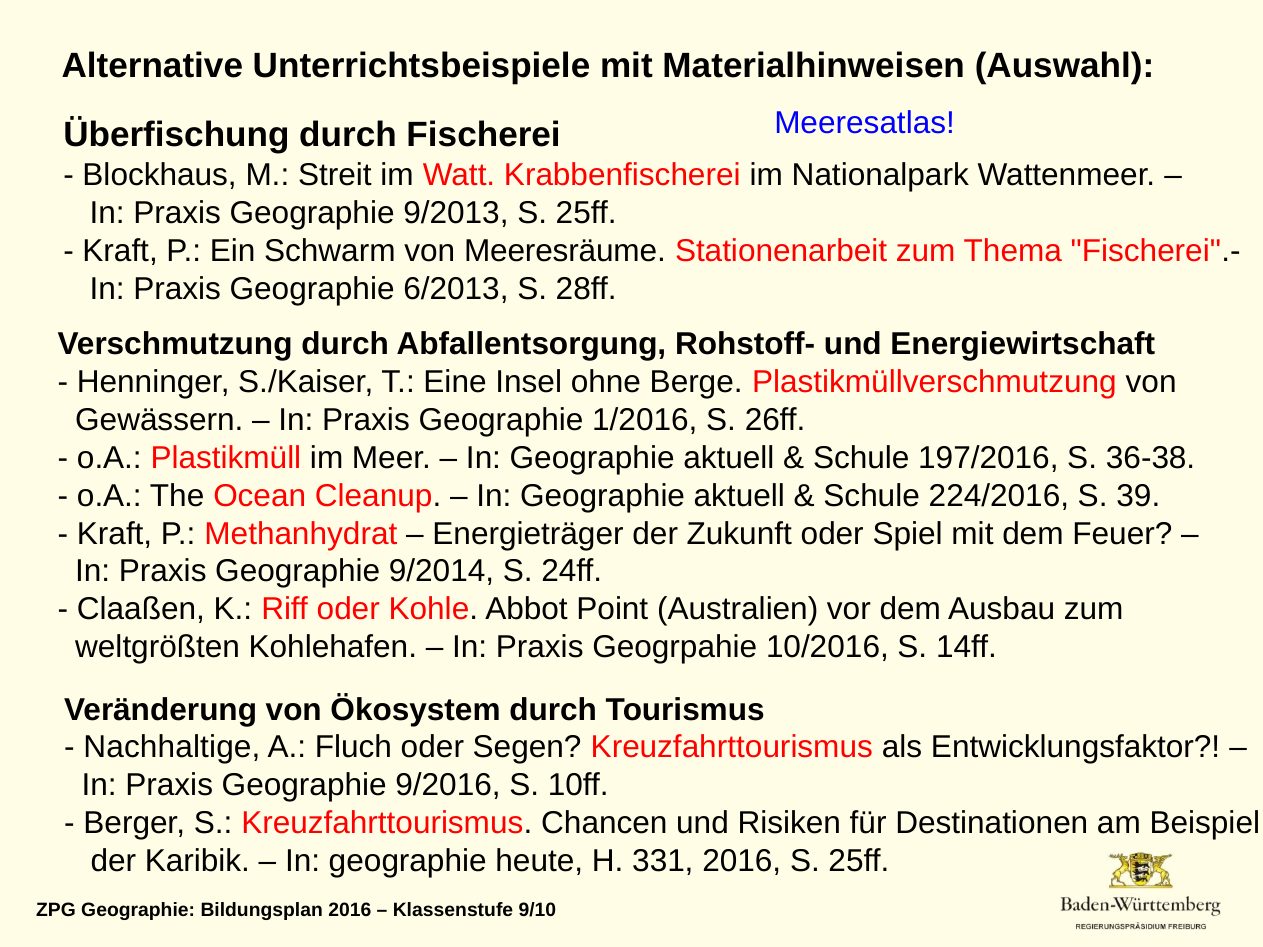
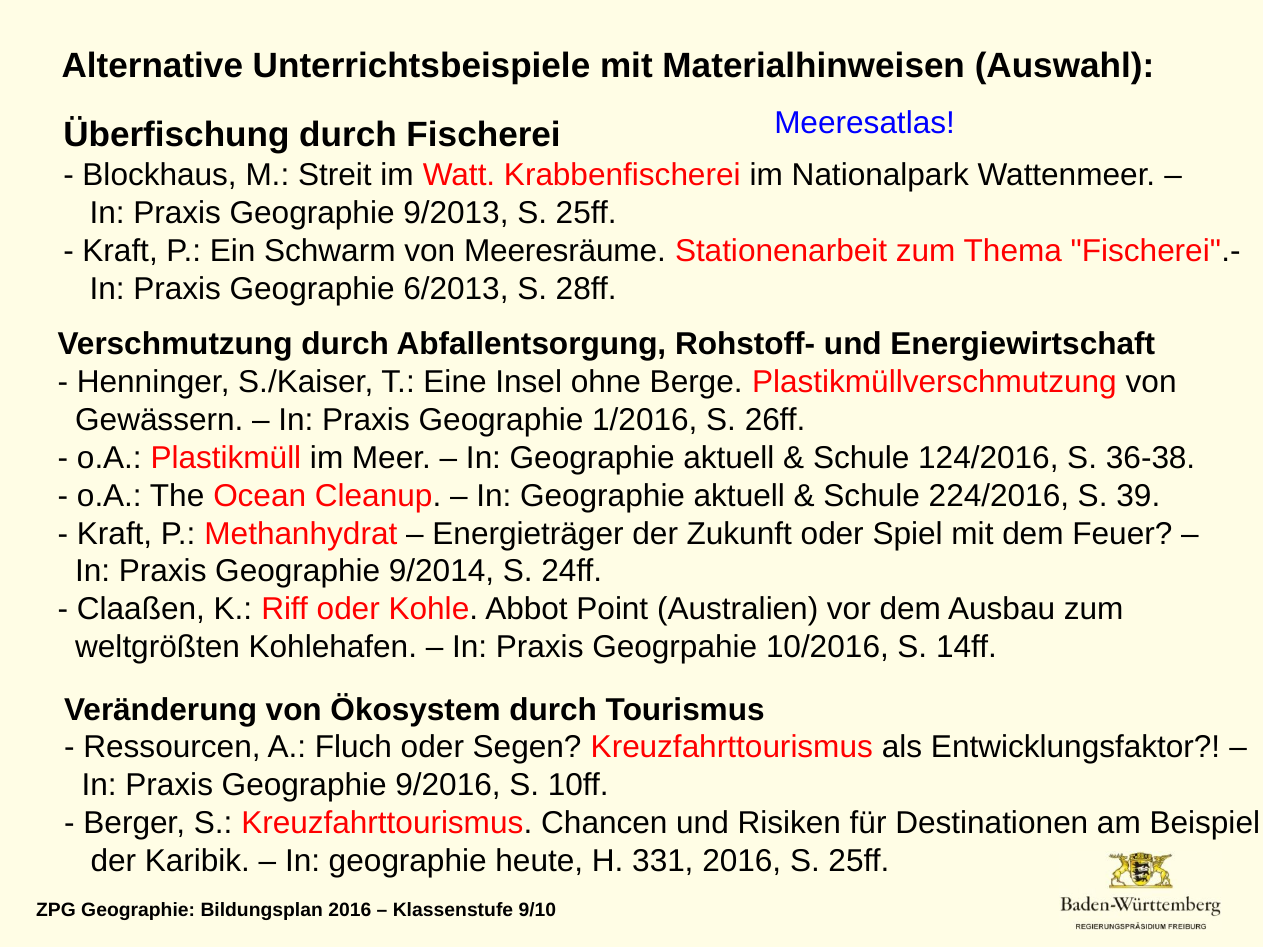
197/2016: 197/2016 -> 124/2016
Nachhaltige: Nachhaltige -> Ressourcen
